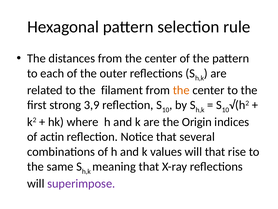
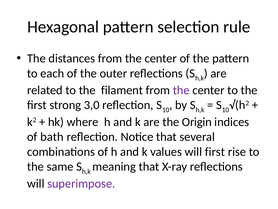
the at (181, 90) colour: orange -> purple
3,9: 3,9 -> 3,0
actin: actin -> bath
will that: that -> first
